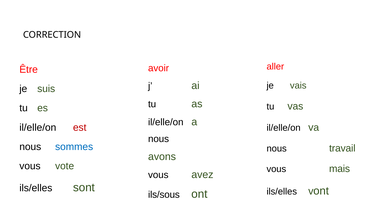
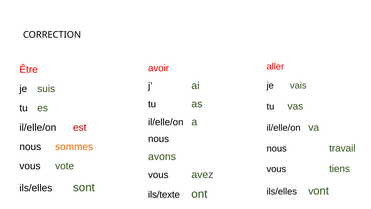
sommes colour: blue -> orange
mais: mais -> tiens
ils/sous: ils/sous -> ils/texte
